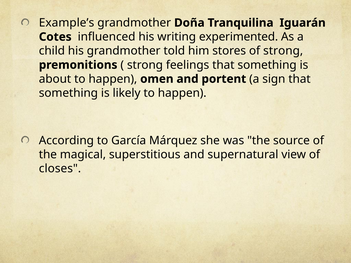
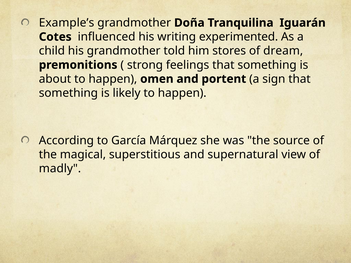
of strong: strong -> dream
closes: closes -> madly
